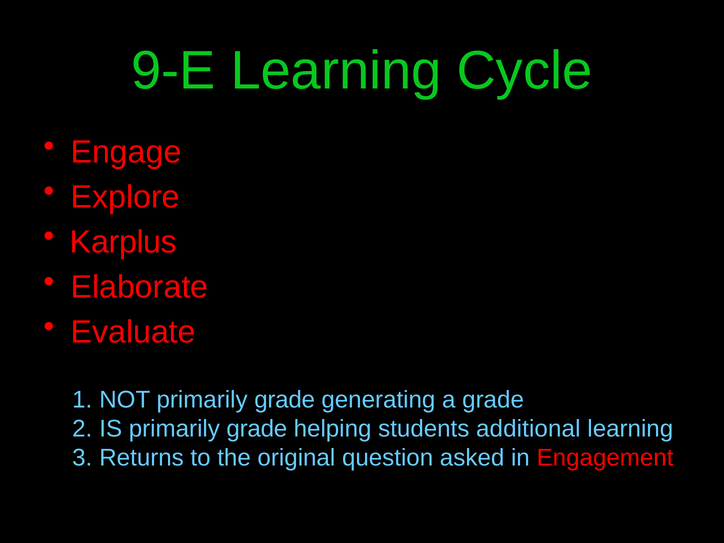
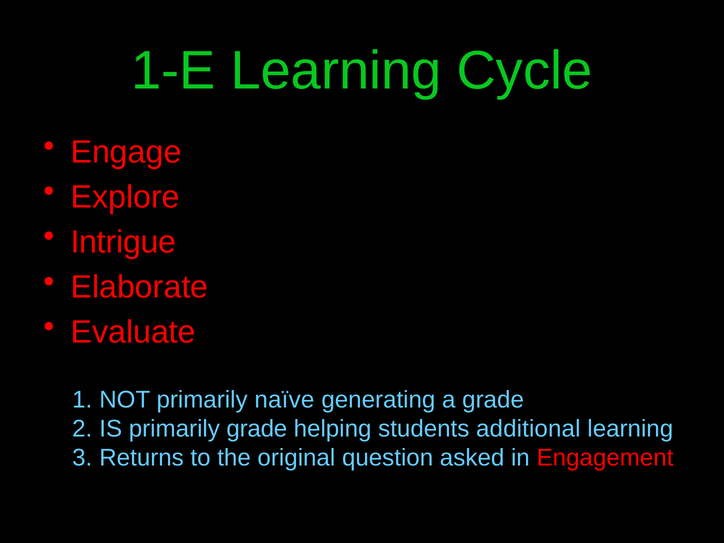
9-E: 9-E -> 1-E
Karplus: Karplus -> Intrigue
NOT primarily grade: grade -> naïve
